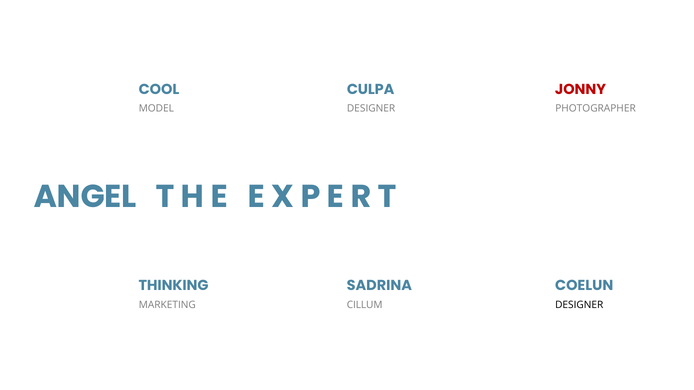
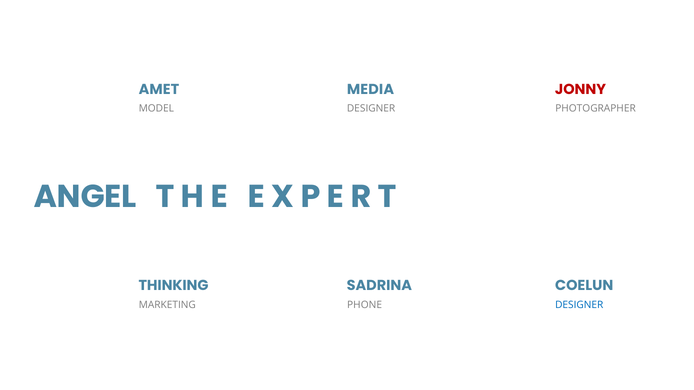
COOL: COOL -> AMET
CULPA: CULPA -> MEDIA
CILLUM: CILLUM -> PHONE
DESIGNER at (579, 305) colour: black -> blue
